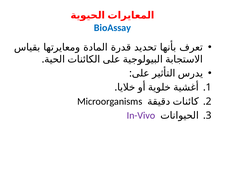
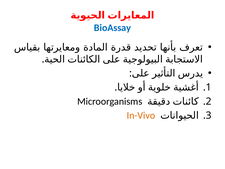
In-Vivo colour: purple -> orange
